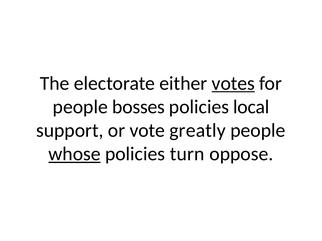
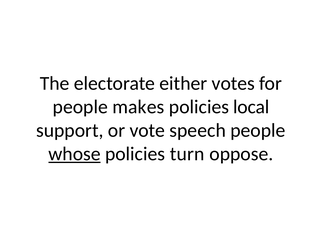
votes underline: present -> none
bosses: bosses -> makes
greatly: greatly -> speech
